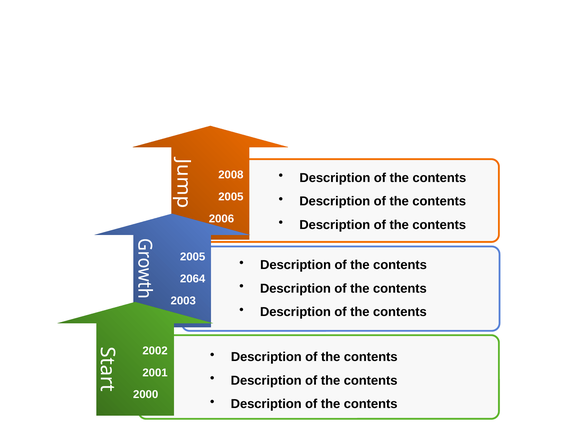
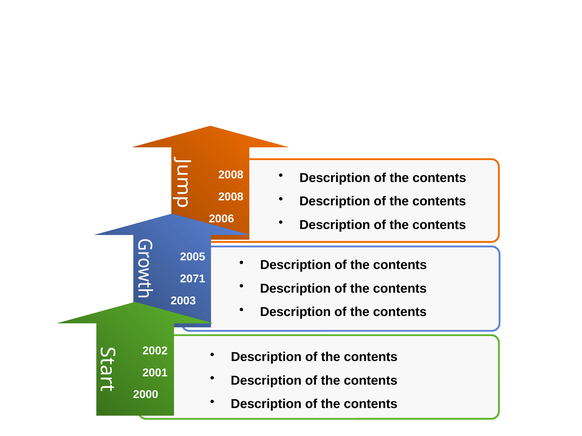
2005 at (231, 197): 2005 -> 2008
2064: 2064 -> 2071
